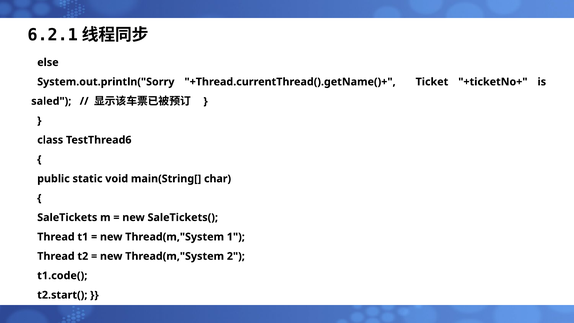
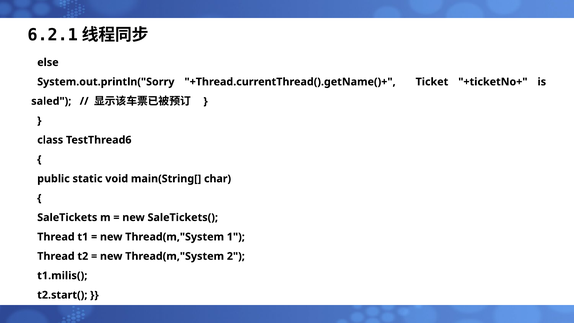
t1.code(: t1.code( -> t1.milis(
